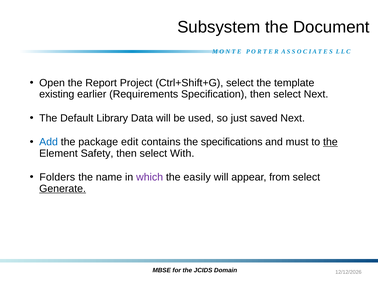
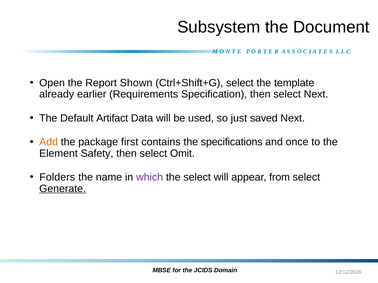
Project: Project -> Shown
existing: existing -> already
Library: Library -> Artifact
Add colour: blue -> orange
edit: edit -> first
must: must -> once
the at (330, 142) underline: present -> none
With: With -> Omit
the easily: easily -> select
